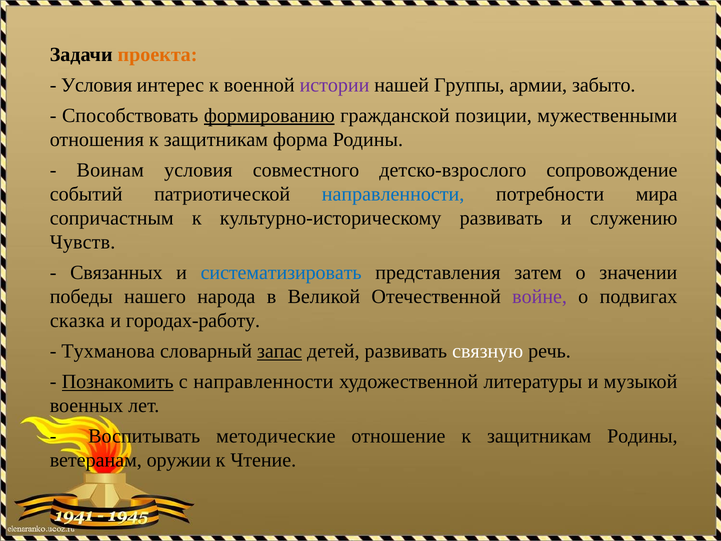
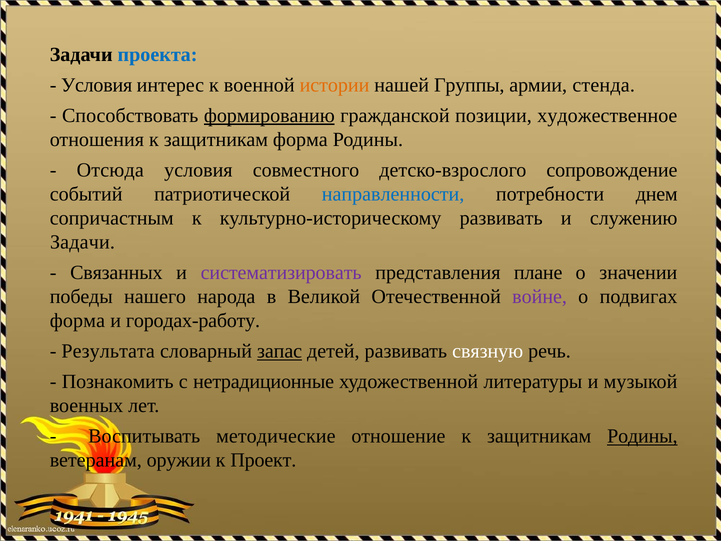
проекта colour: orange -> blue
истории colour: purple -> orange
забыто: забыто -> стенда
мужественными: мужественными -> художественное
Воинам: Воинам -> Отсюда
мира: мира -> днем
Чувств at (83, 242): Чувств -> Задачи
систематизировать colour: blue -> purple
затем: затем -> плане
сказка at (77, 321): сказка -> форма
Тухманова: Тухманова -> Результата
Познакомить underline: present -> none
с направленности: направленности -> нетрадиционные
Родины at (642, 436) underline: none -> present
Чтение: Чтение -> Проект
